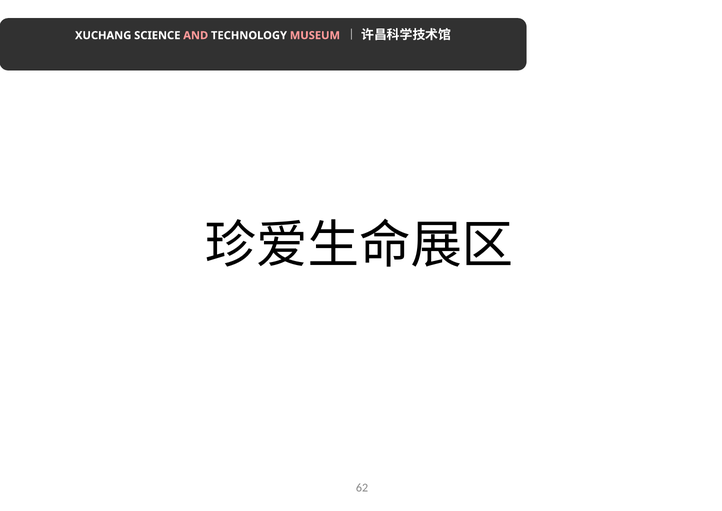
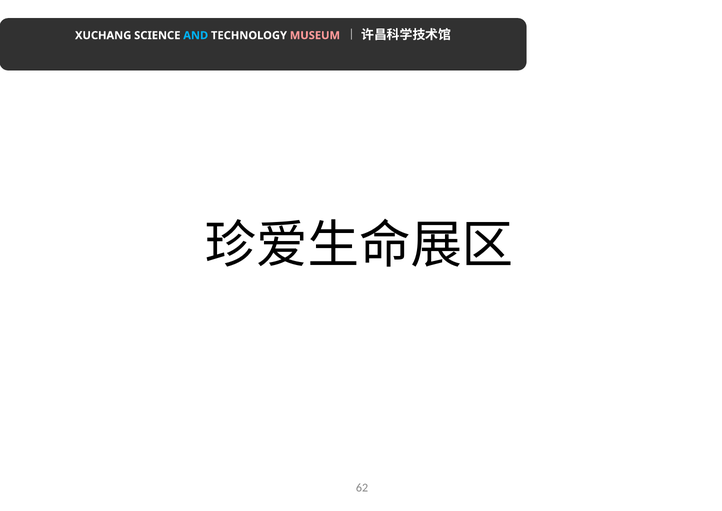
AND colour: pink -> light blue
